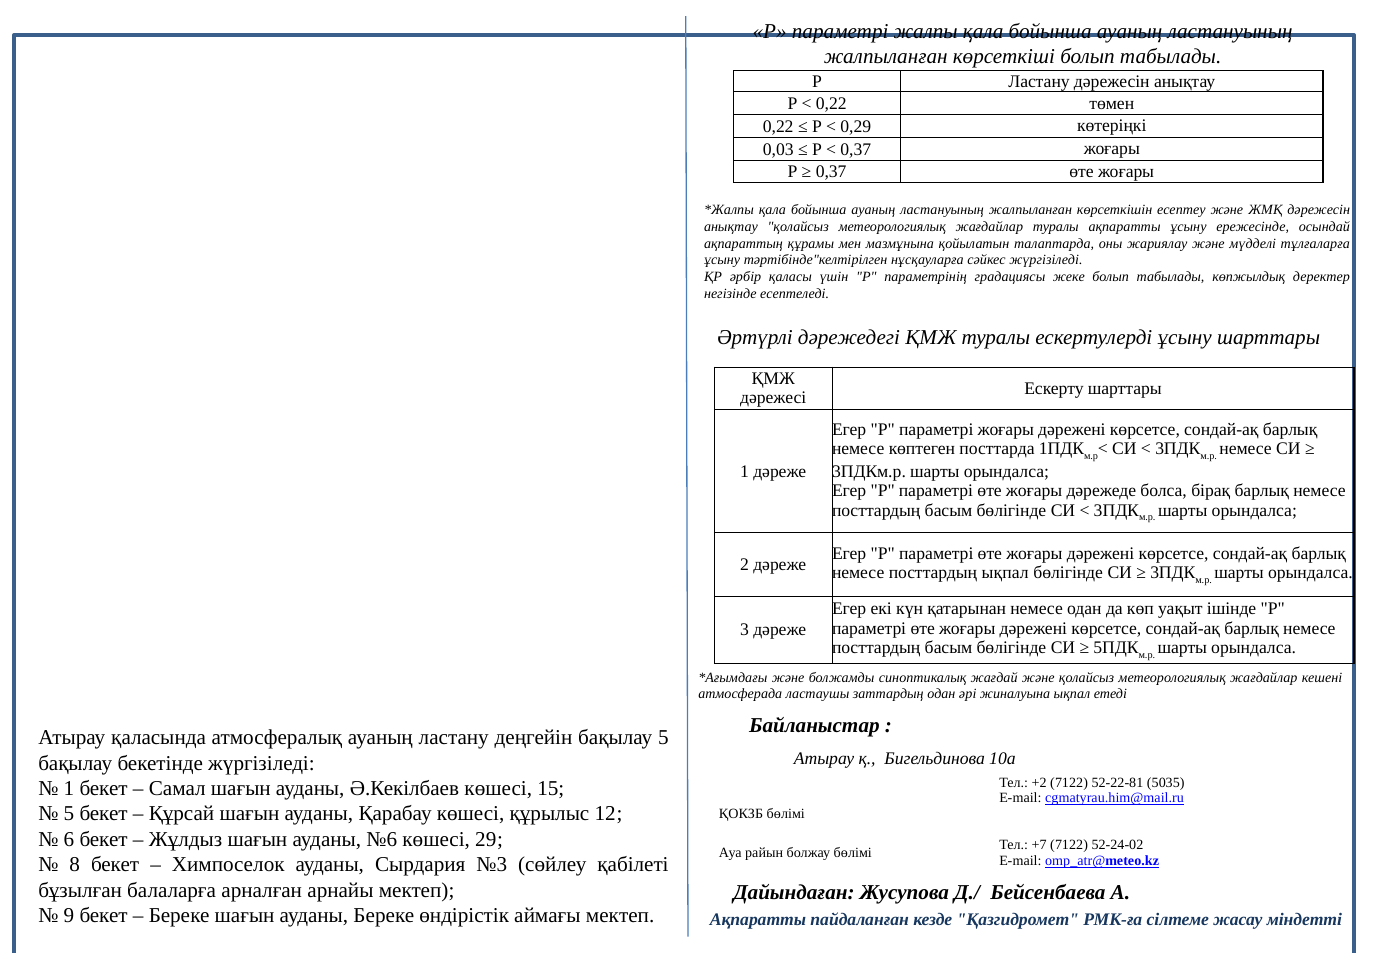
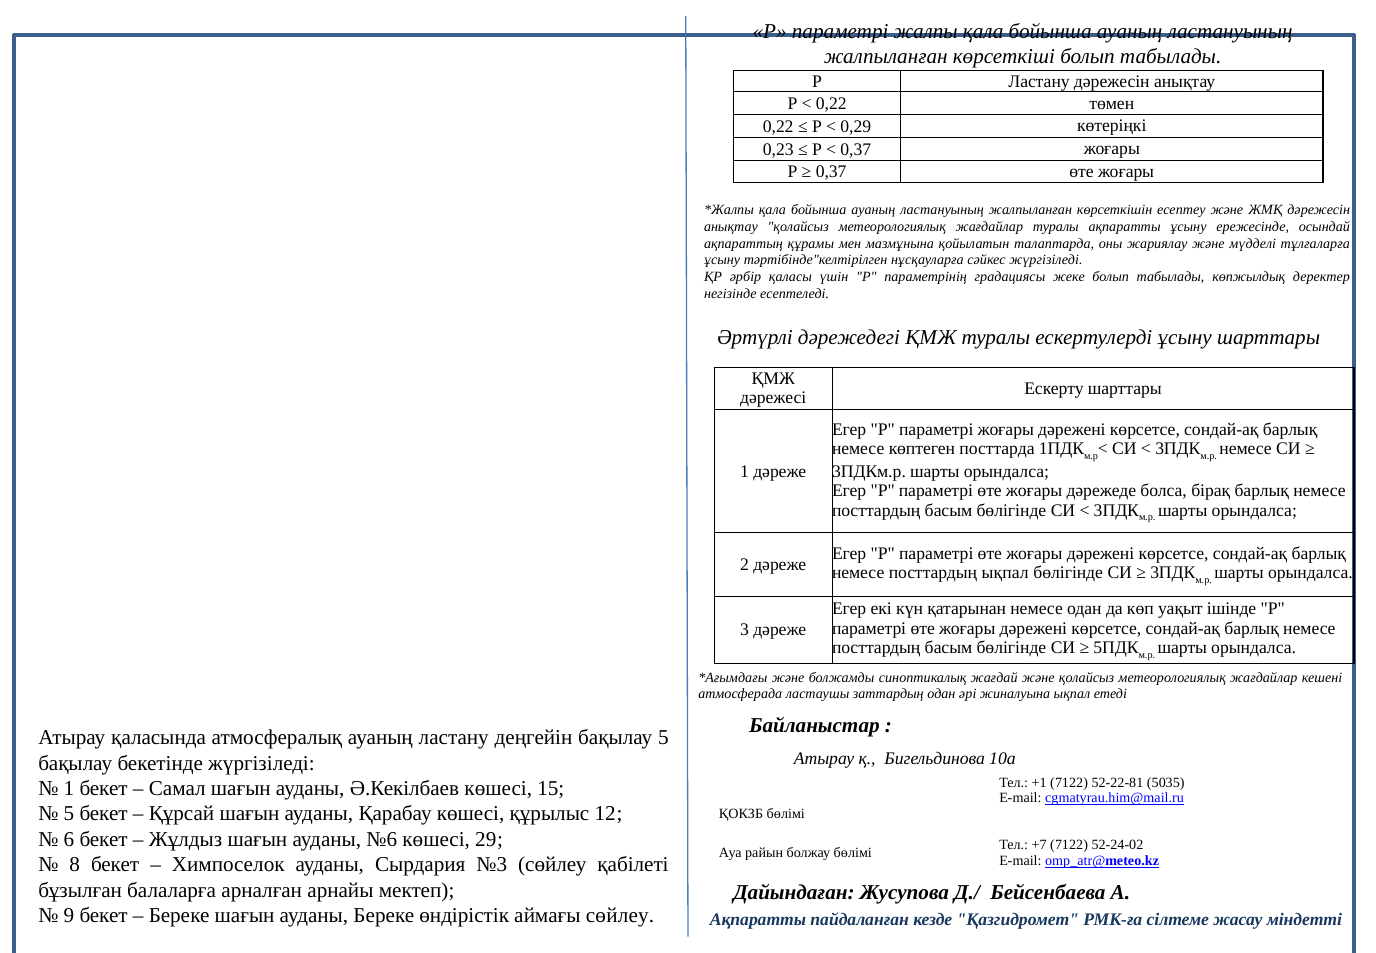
0,03: 0,03 -> 0,23
+2: +2 -> +1
аймағы мектеп: мектеп -> сөйлеу
